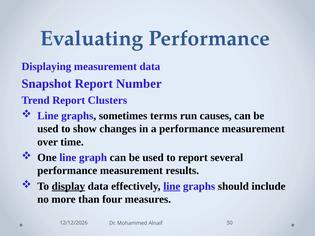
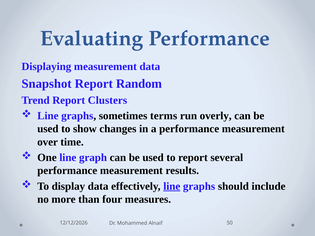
Number: Number -> Random
causes: causes -> overly
display underline: present -> none
